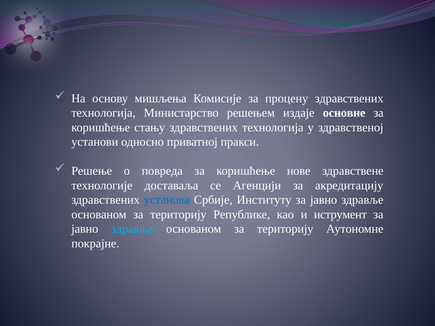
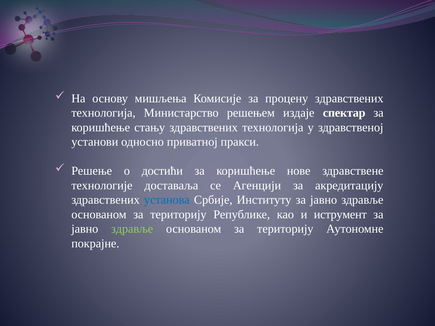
основне: основне -> спектар
повреда: повреда -> достићи
здравље at (132, 229) colour: light blue -> light green
